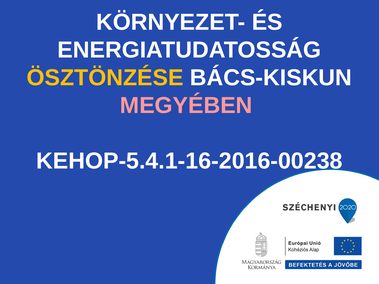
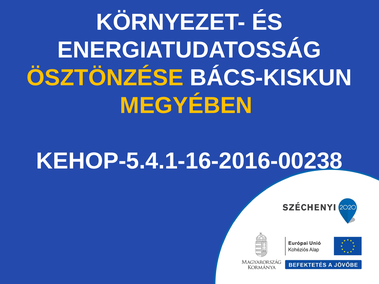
MEGYÉBEN colour: pink -> yellow
